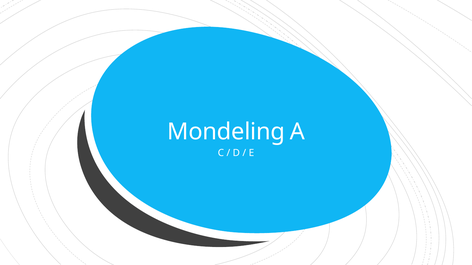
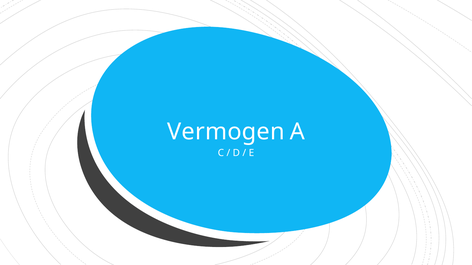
Mondeling: Mondeling -> Vermogen
